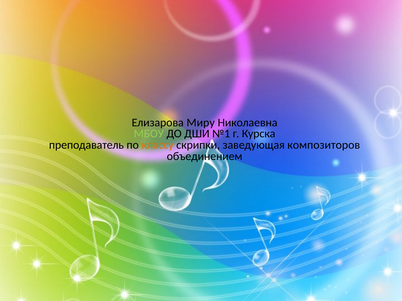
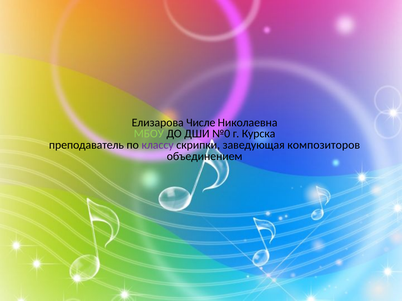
Миру: Миру -> Числе
№1: №1 -> №0
классу colour: orange -> purple
